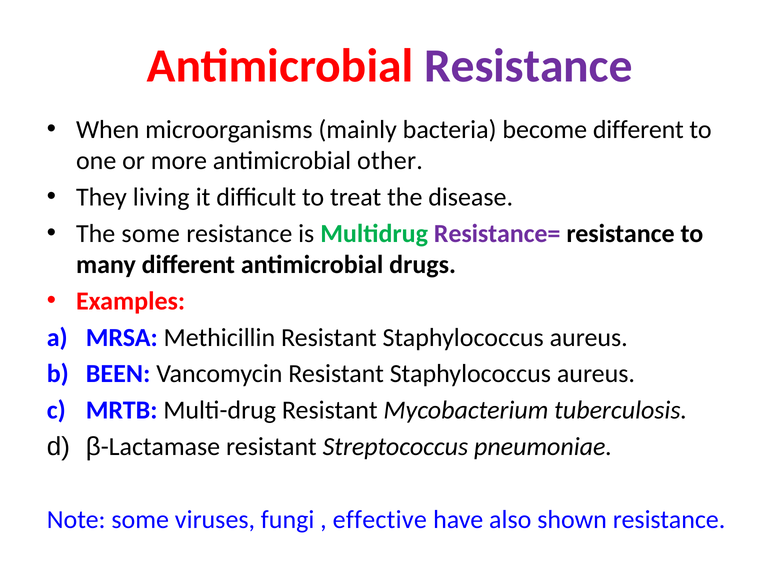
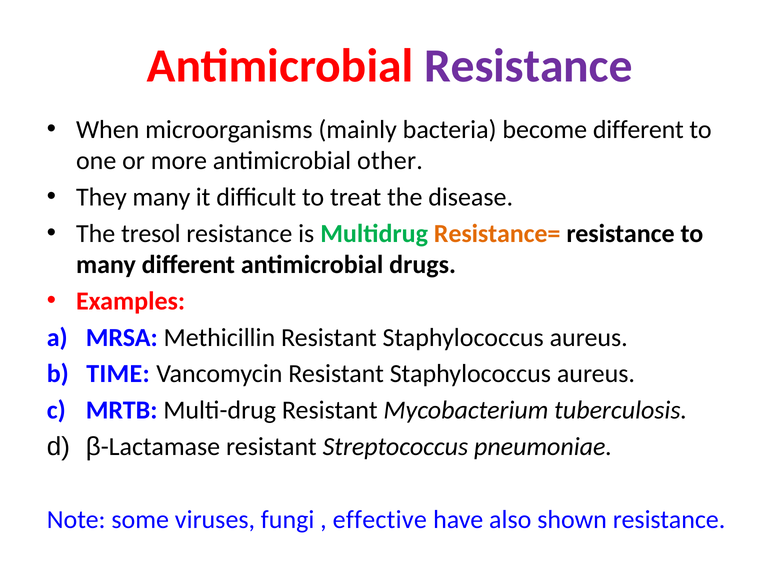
They living: living -> many
The some: some -> tresol
Resistance= colour: purple -> orange
BEEN: BEEN -> TIME
